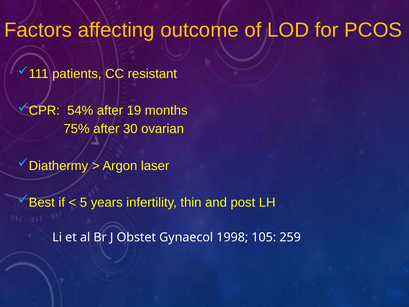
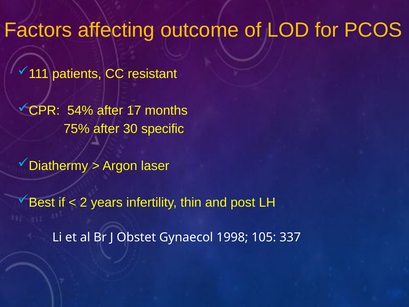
19: 19 -> 17
ovarian: ovarian -> specific
5: 5 -> 2
259: 259 -> 337
